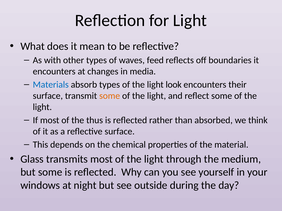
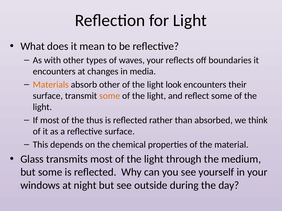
waves feed: feed -> your
Materials colour: blue -> orange
absorb types: types -> other
